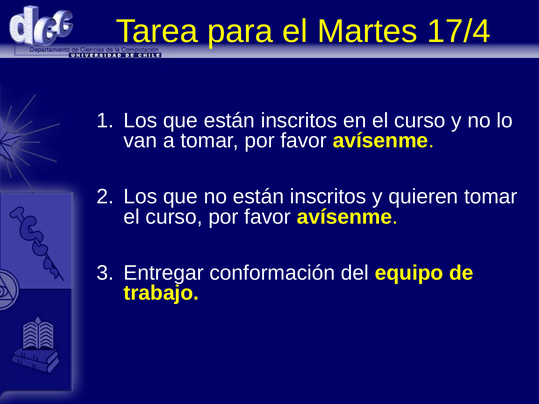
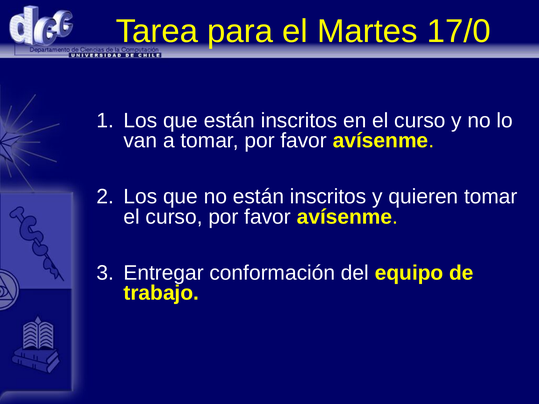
17/4: 17/4 -> 17/0
